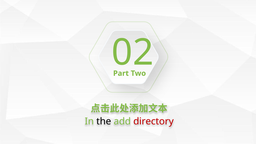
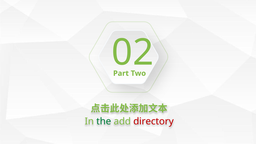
the colour: black -> green
